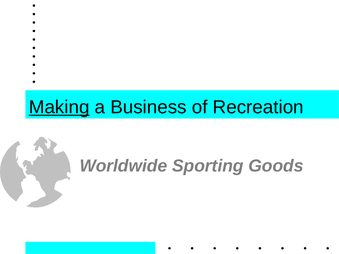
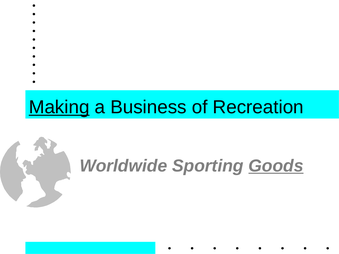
Goods underline: none -> present
